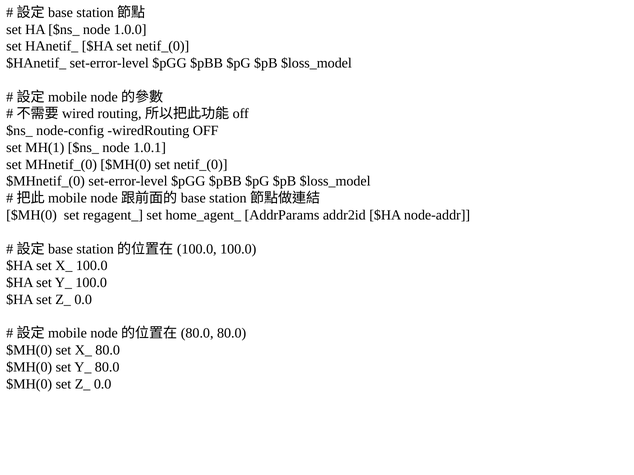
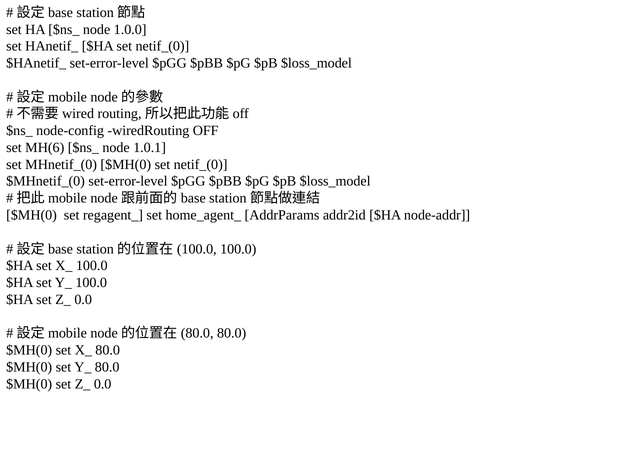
MH(1: MH(1 -> MH(6
